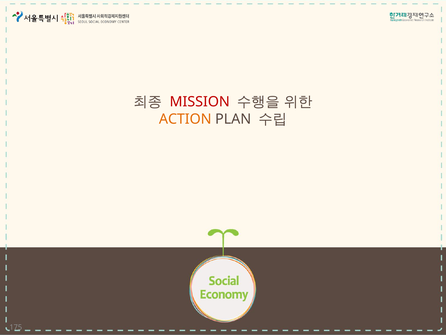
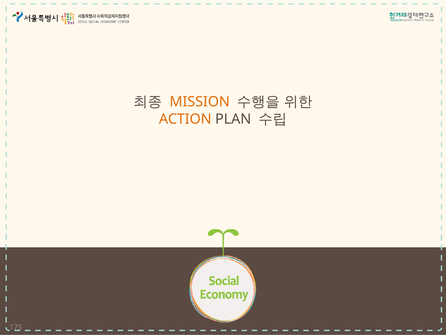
MISSION colour: red -> orange
